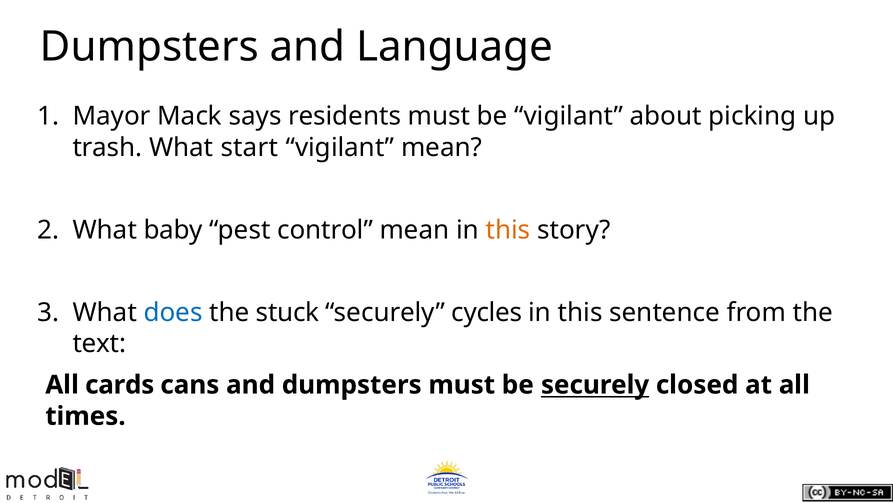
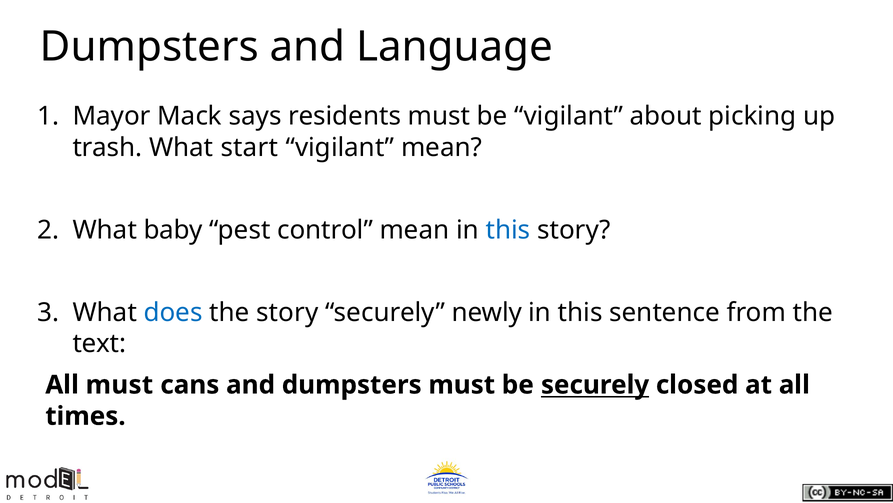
this at (508, 230) colour: orange -> blue
the stuck: stuck -> story
cycles: cycles -> newly
All cards: cards -> must
